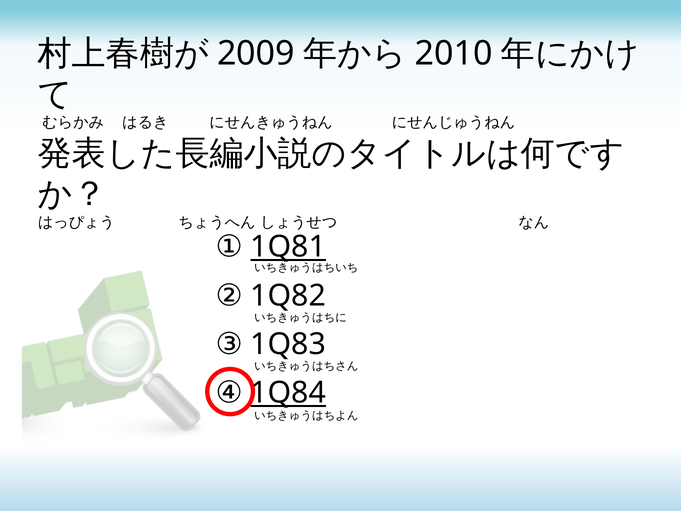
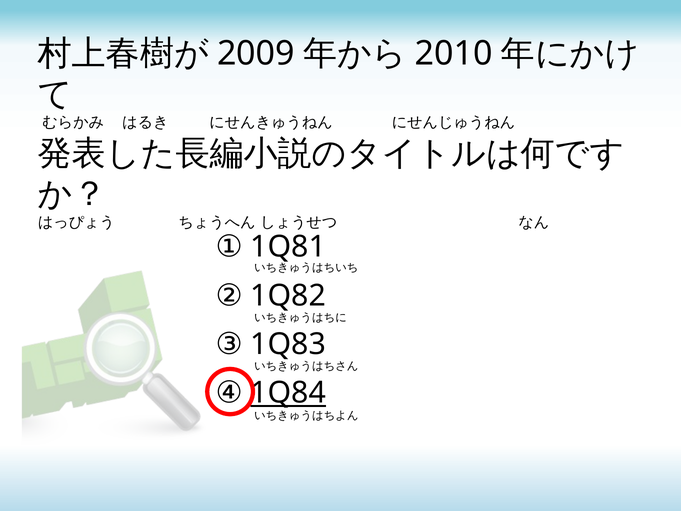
1Q81 underline: present -> none
